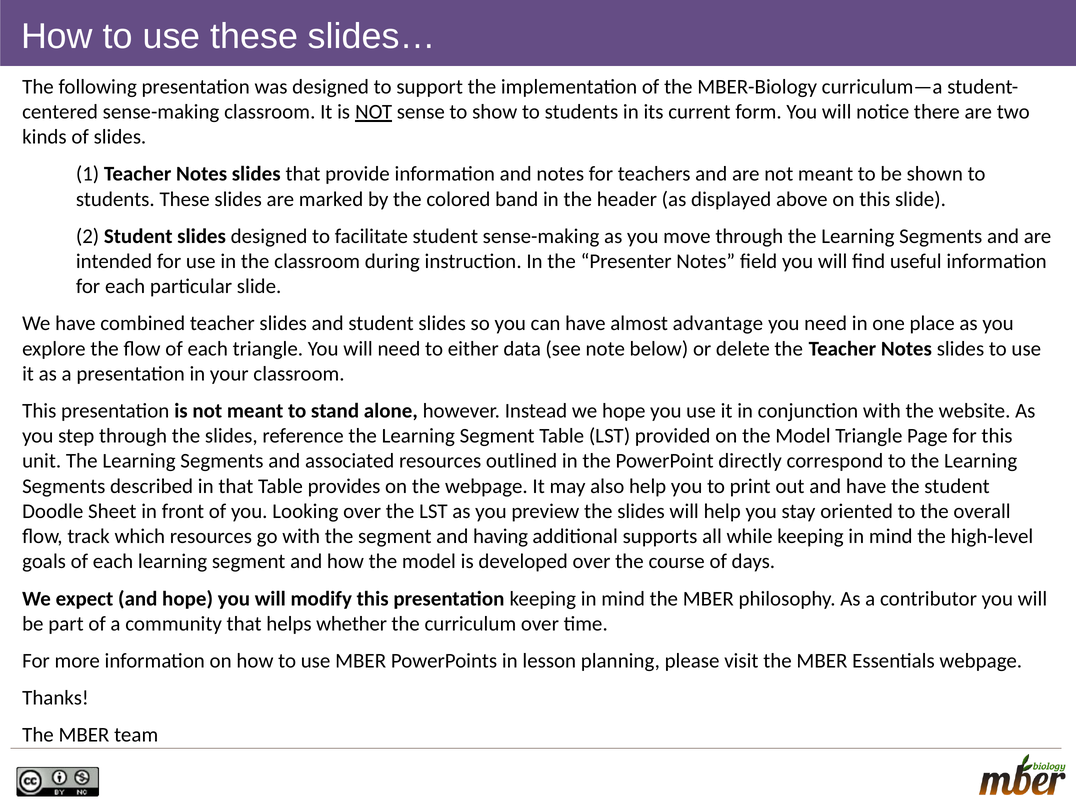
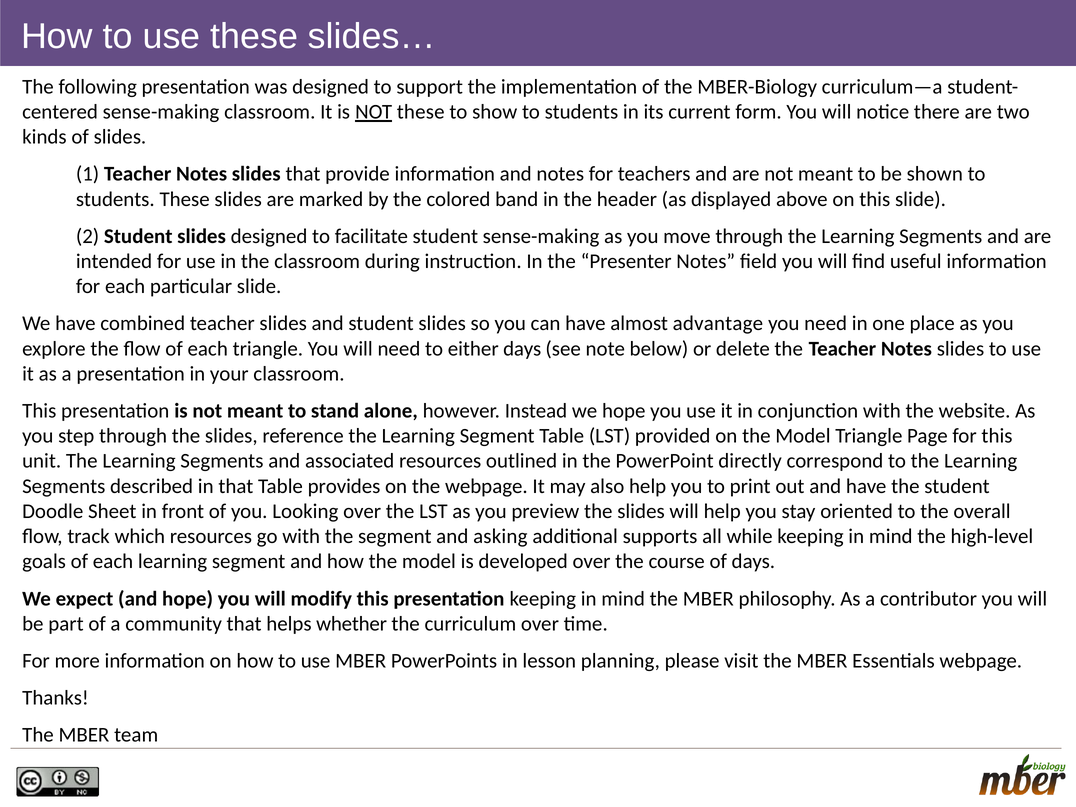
NOT sense: sense -> these
either data: data -> days
having: having -> asking
